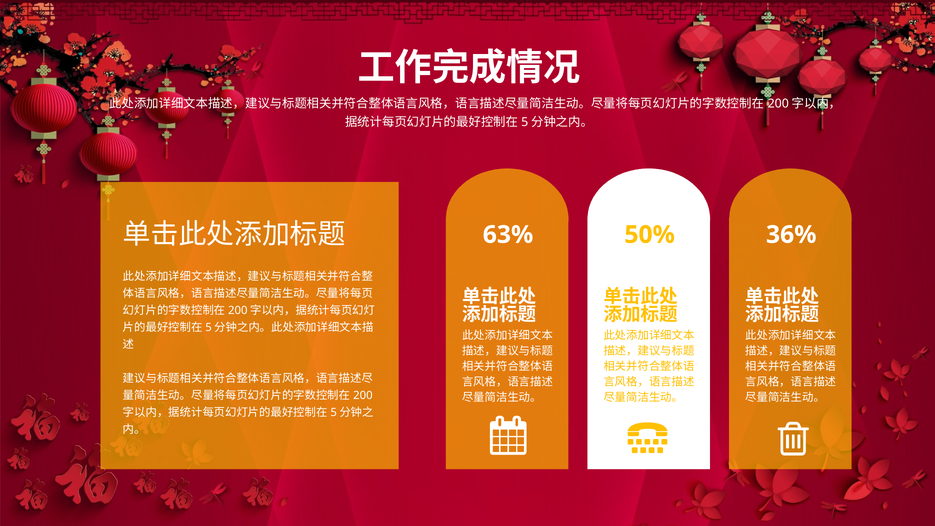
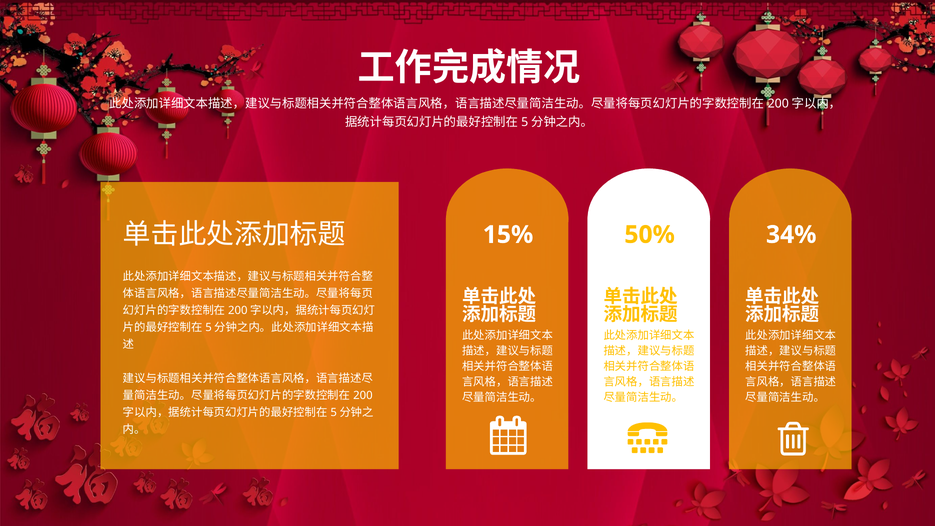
36%: 36% -> 34%
63%: 63% -> 15%
